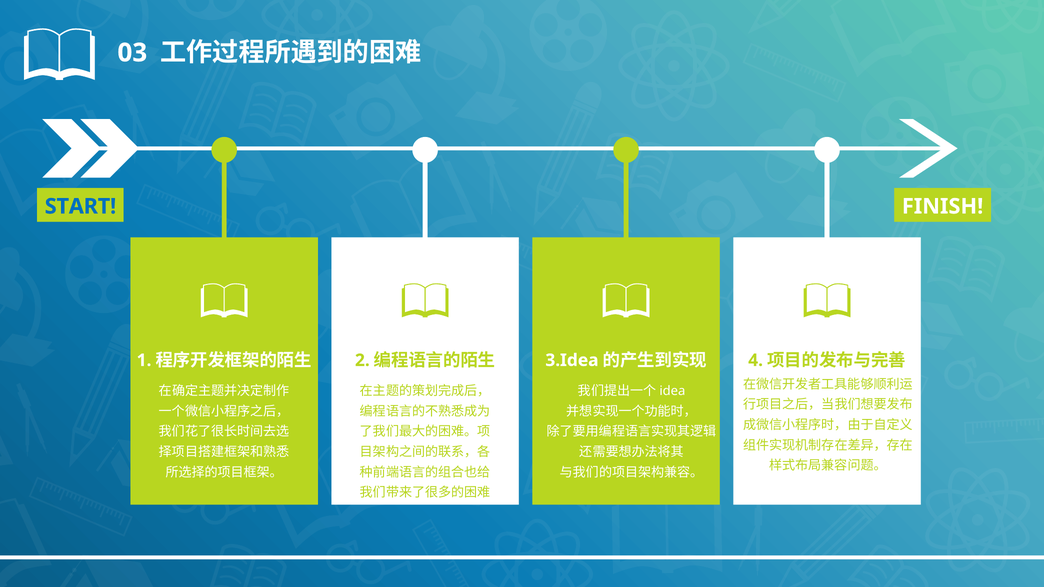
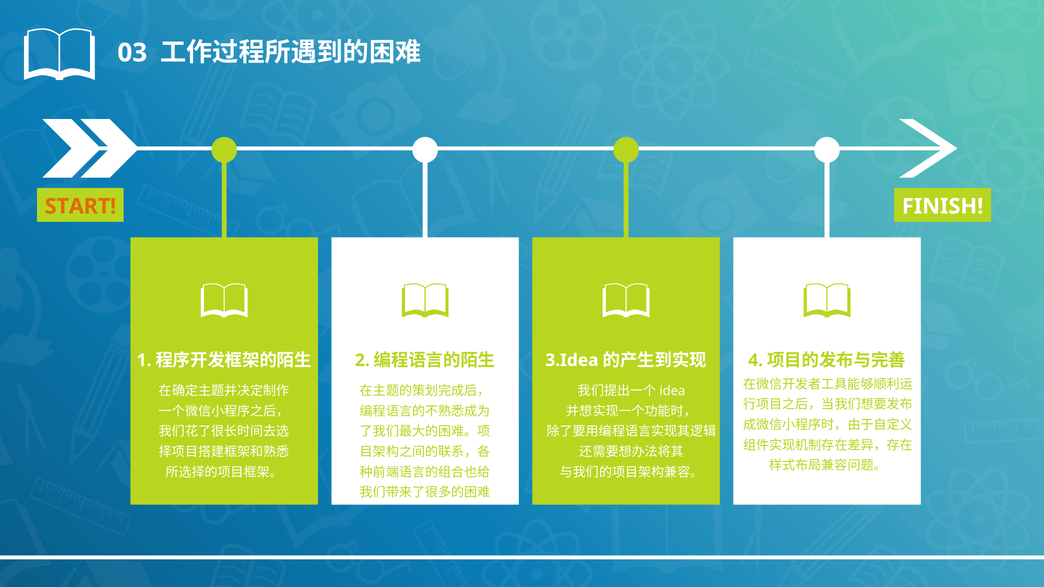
START colour: blue -> orange
